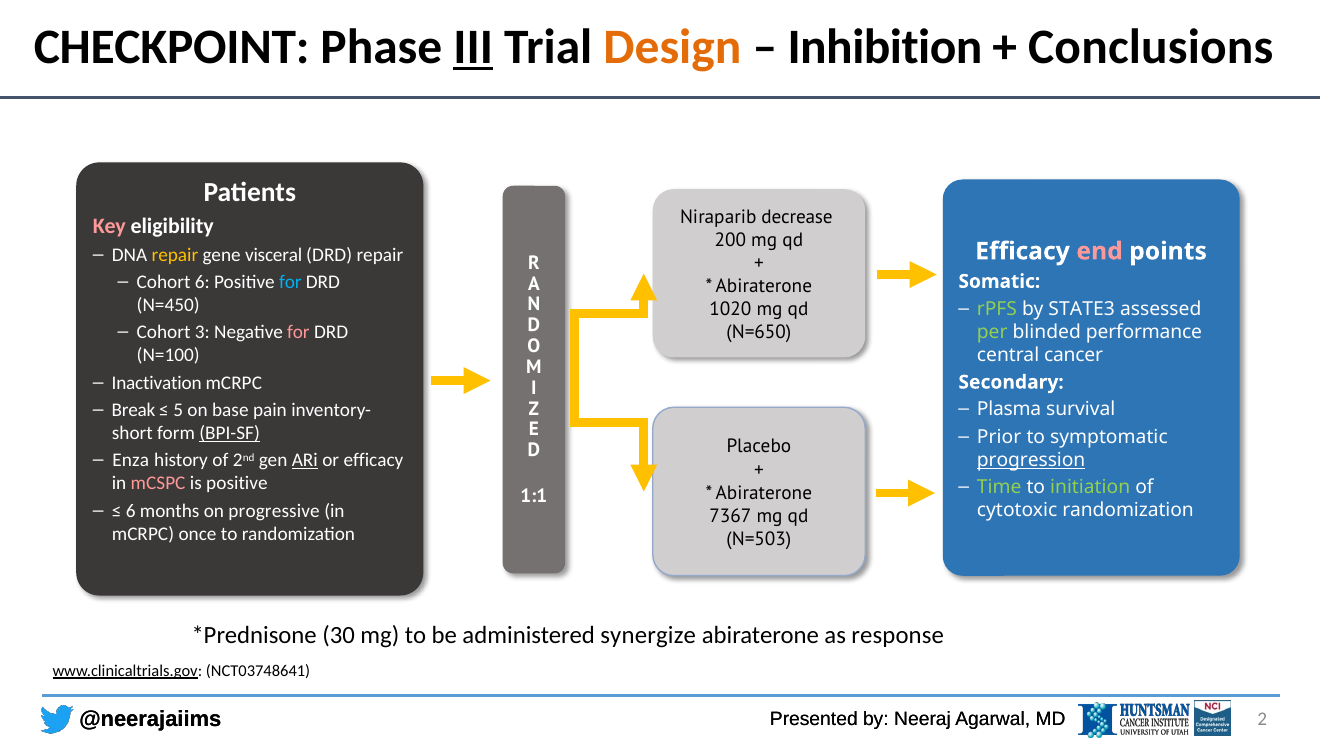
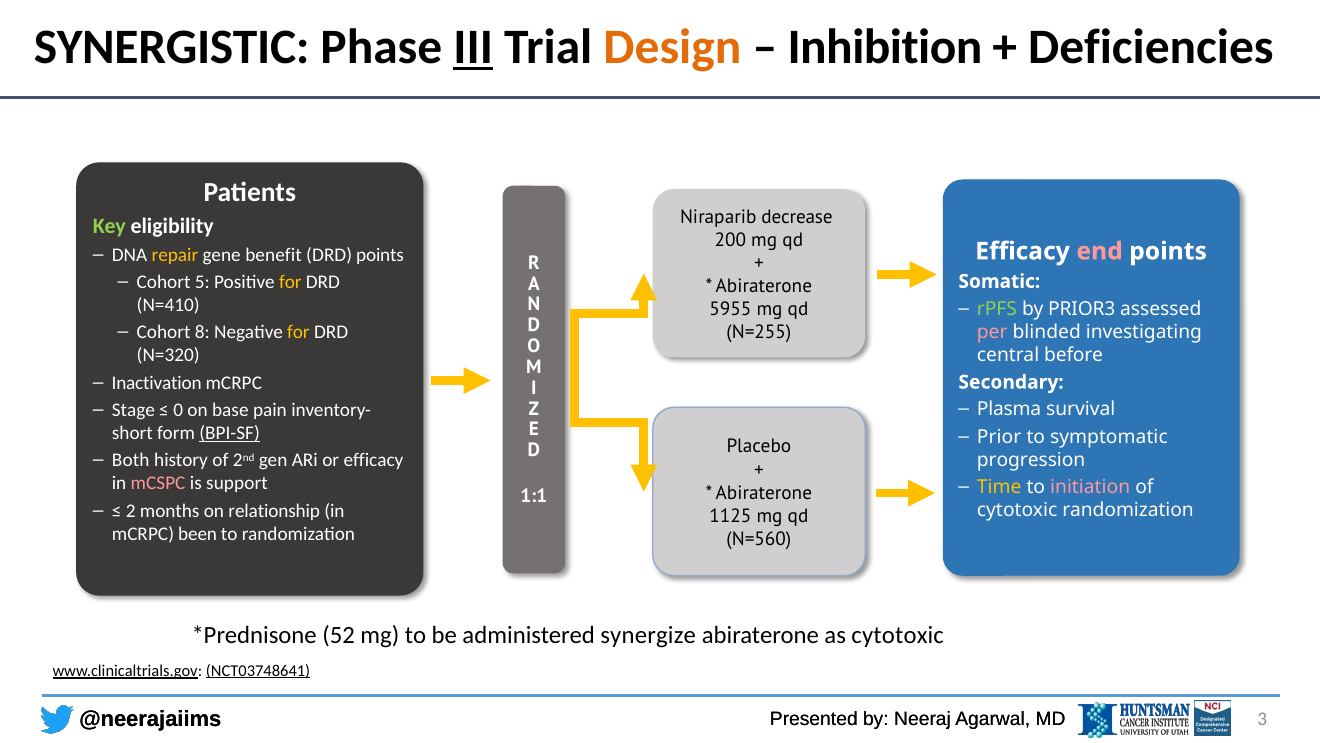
CHECKPOINT: CHECKPOINT -> SYNERGISTIC
Conclusions: Conclusions -> Deficiencies
Key colour: pink -> light green
visceral: visceral -> benefit
DRD repair: repair -> points
Cohort 6: 6 -> 5
for at (290, 282) colour: light blue -> yellow
N=450: N=450 -> N=410
STATE3: STATE3 -> PRIOR3
1020: 1020 -> 5955
3: 3 -> 8
for at (298, 332) colour: pink -> yellow
N=650: N=650 -> N=255
per colour: light green -> pink
performance: performance -> investigating
N=100: N=100 -> N=320
cancer: cancer -> before
Break: Break -> Stage
5: 5 -> 0
Enza: Enza -> Both
ARi underline: present -> none
progression underline: present -> none
is positive: positive -> support
Time colour: light green -> yellow
initiation colour: light green -> pink
6 at (131, 510): 6 -> 2
progressive: progressive -> relationship
7367: 7367 -> 1125
once: once -> been
N=503: N=503 -> N=560
30: 30 -> 52
as response: response -> cytotoxic
NCT03748641 underline: none -> present
2: 2 -> 3
